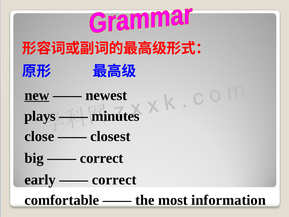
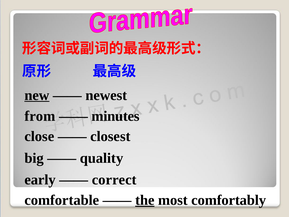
plays: plays -> from
correct at (102, 158): correct -> quality
the underline: none -> present
information: information -> comfortably
